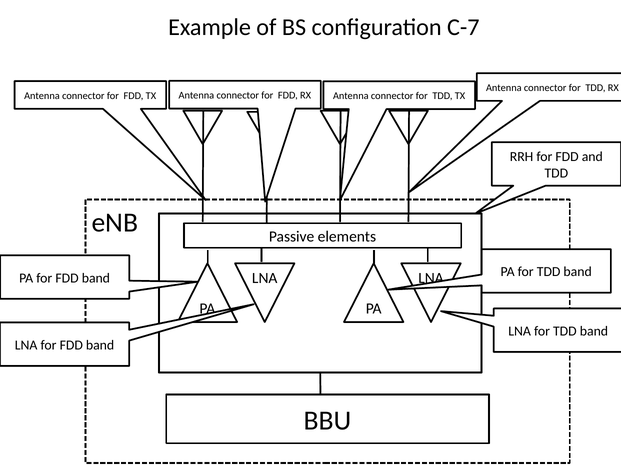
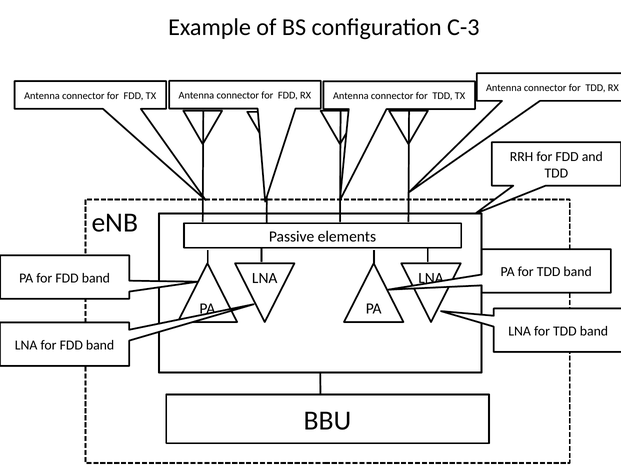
C-7: C-7 -> C-3
